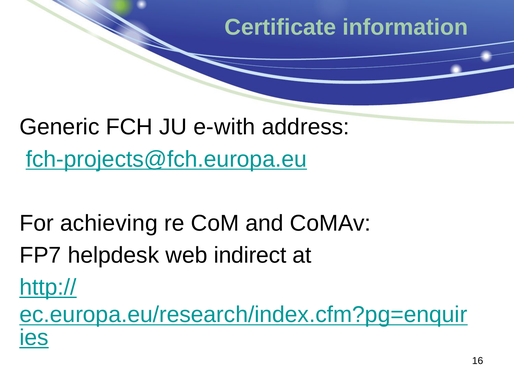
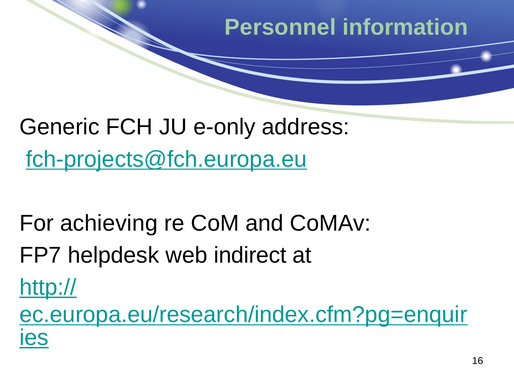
Certificate: Certificate -> Personnel
e-with: e-with -> e-only
